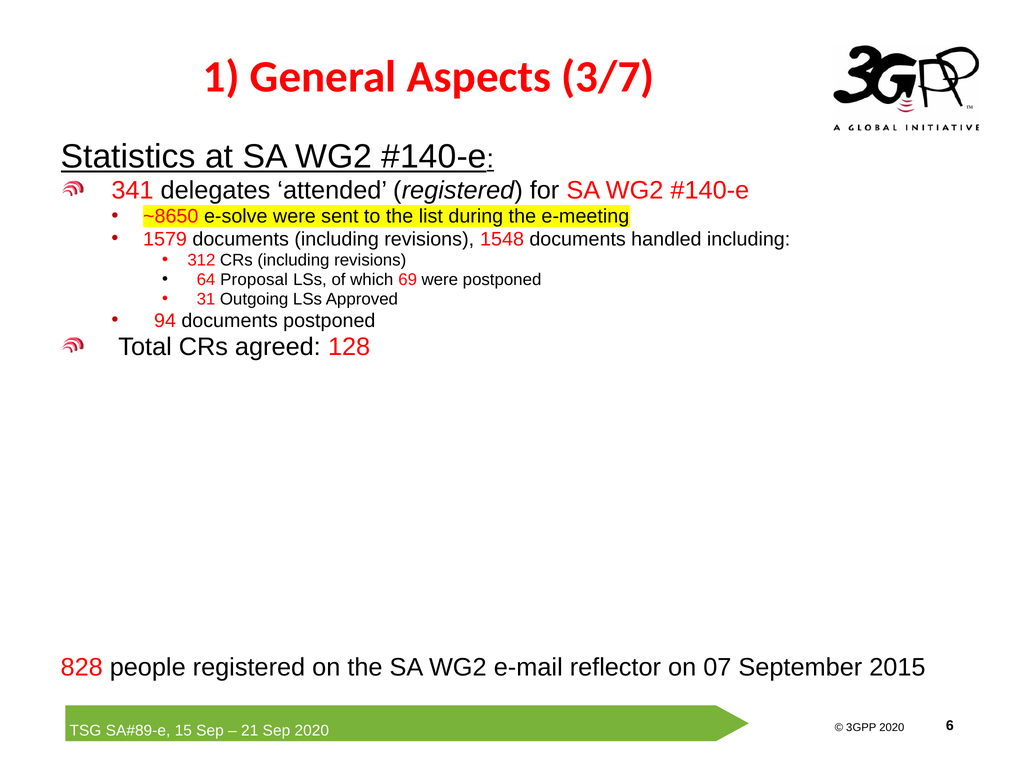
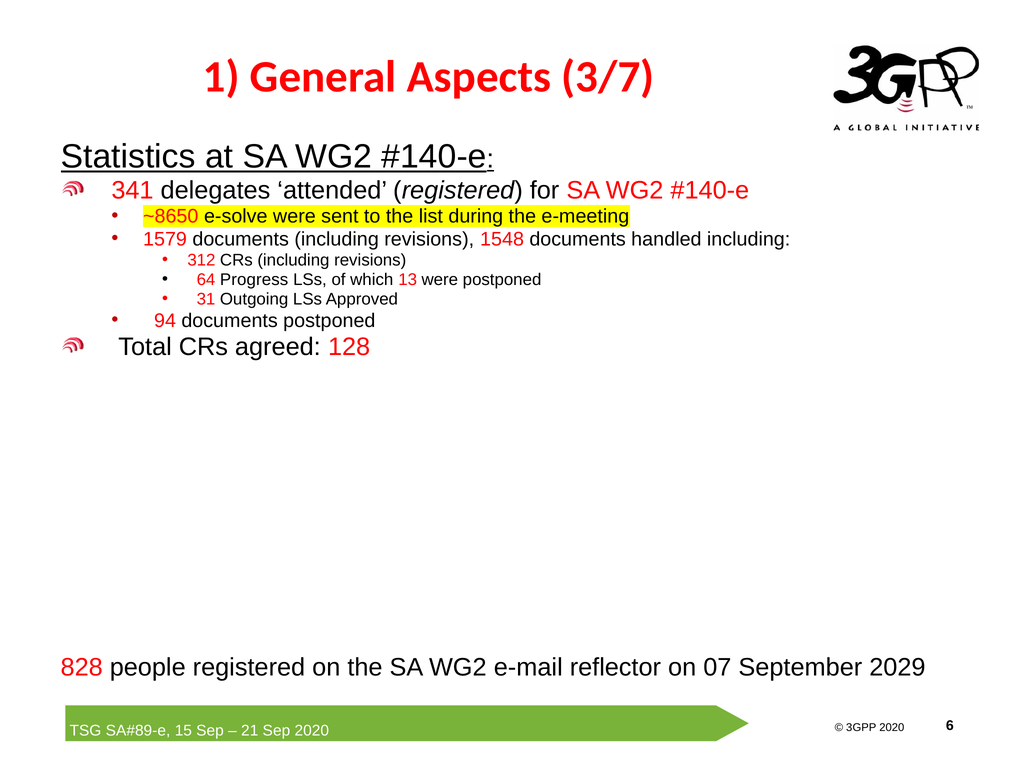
Proposal: Proposal -> Progress
69: 69 -> 13
2015: 2015 -> 2029
